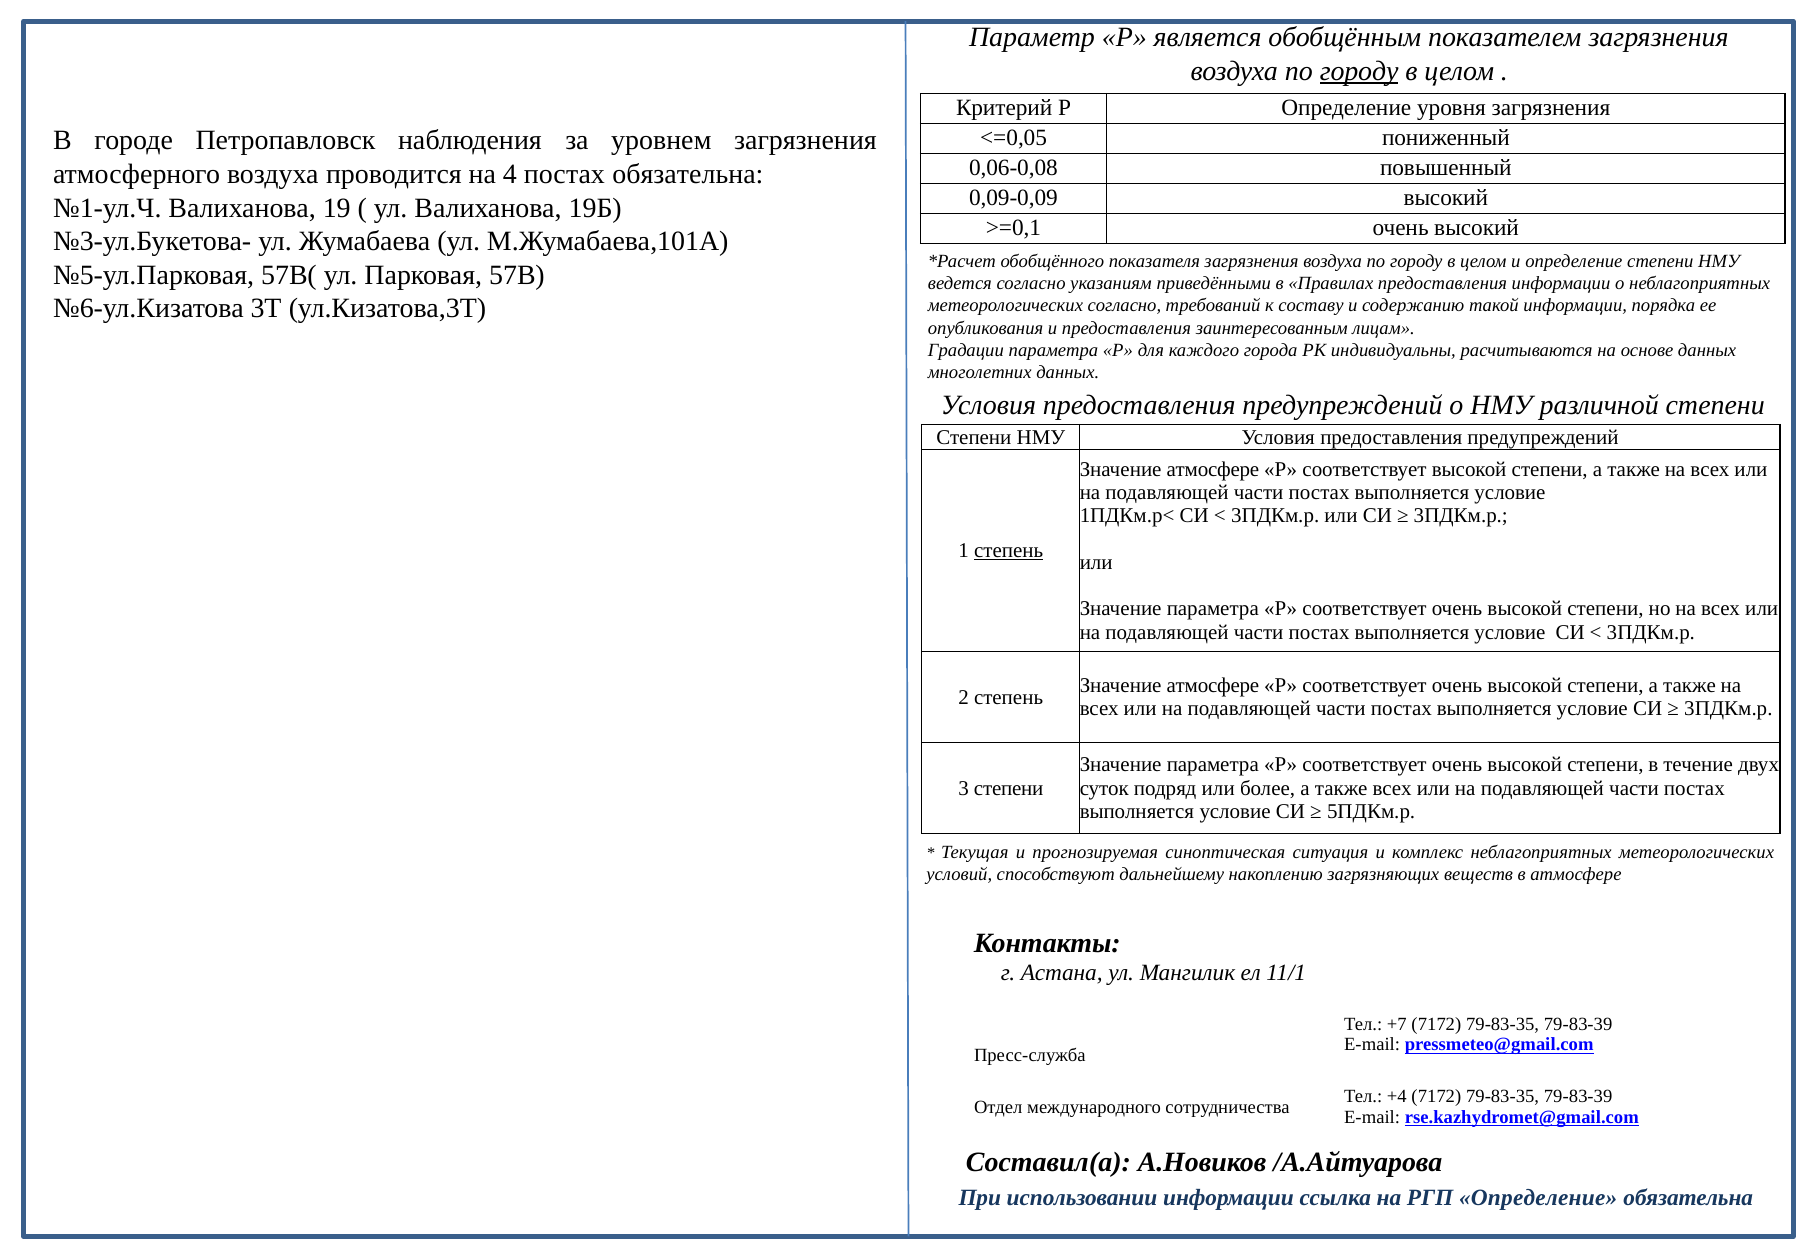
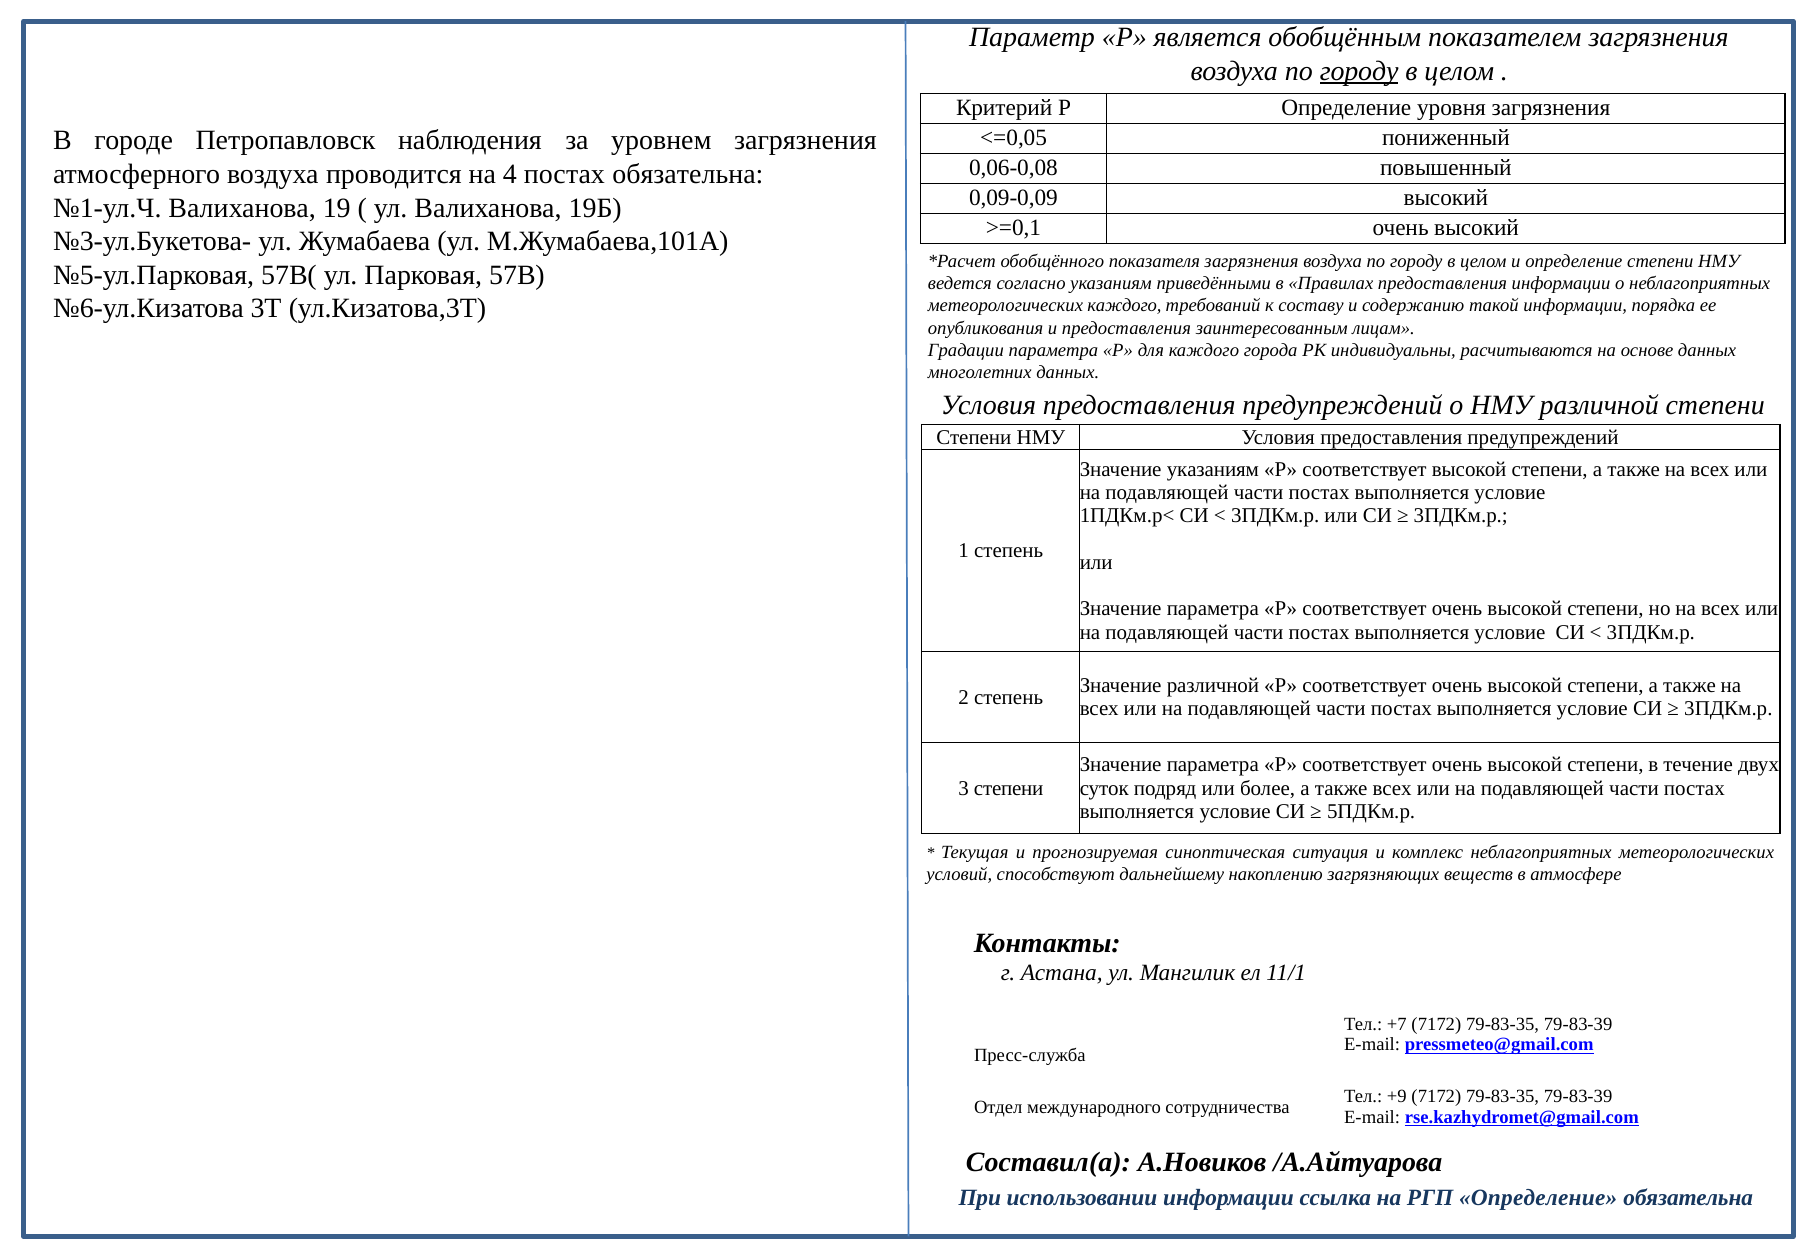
метеорологических согласно: согласно -> каждого
атмосфере at (1213, 469): атмосфере -> указаниям
степень at (1009, 551) underline: present -> none
атмосфере at (1213, 686): атмосфере -> различной
+4: +4 -> +9
